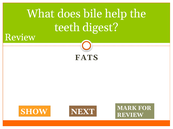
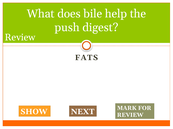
teeth: teeth -> push
